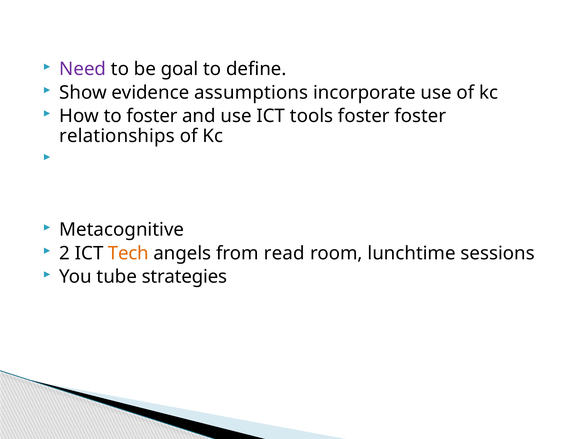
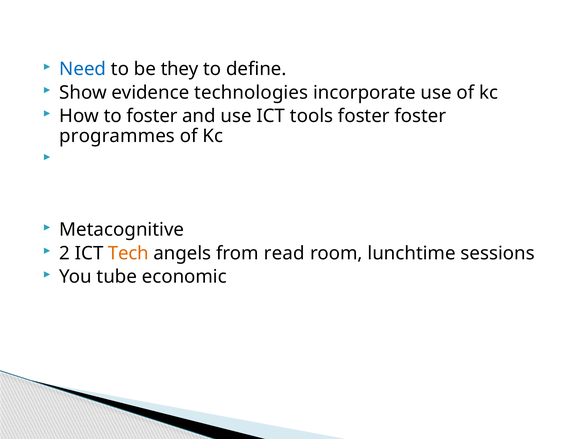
Need colour: purple -> blue
goal: goal -> they
assumptions: assumptions -> technologies
relationships: relationships -> programmes
strategies: strategies -> economic
